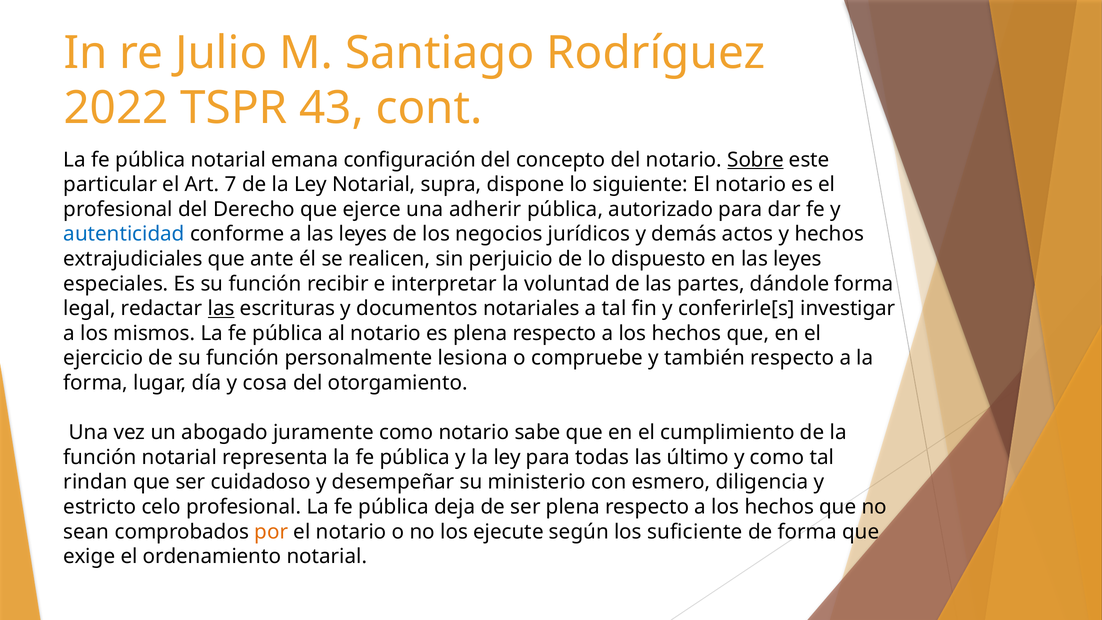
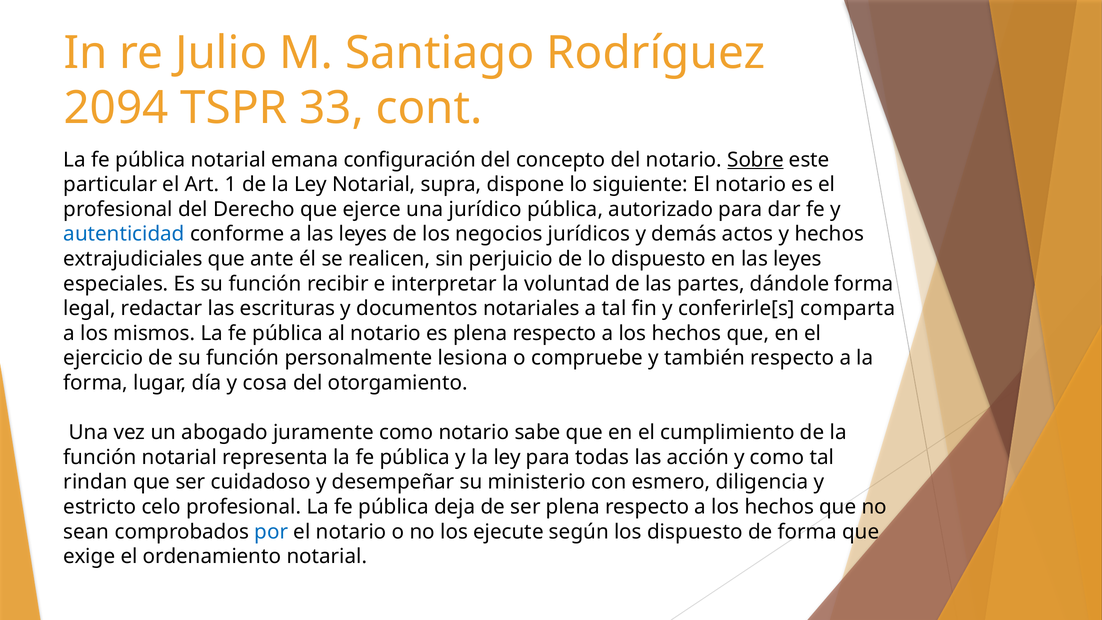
2022: 2022 -> 2094
43: 43 -> 33
7: 7 -> 1
adherir: adherir -> jurídico
las at (221, 308) underline: present -> none
investigar: investigar -> comparta
último: último -> acción
por colour: orange -> blue
los suficiente: suficiente -> dispuesto
